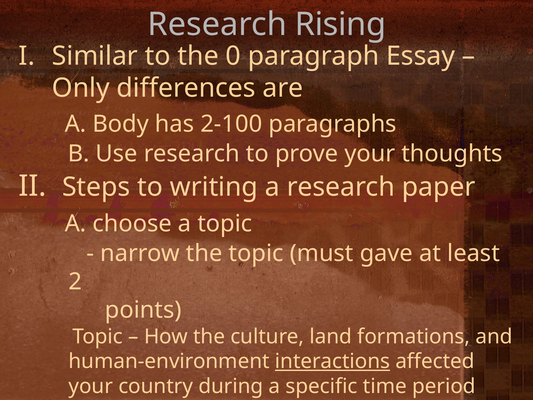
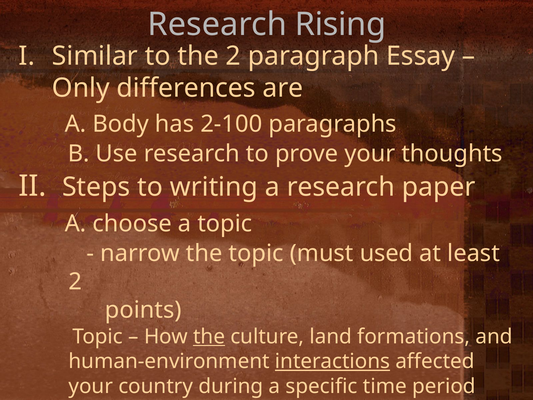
the 0: 0 -> 2
gave: gave -> used
the at (209, 336) underline: none -> present
